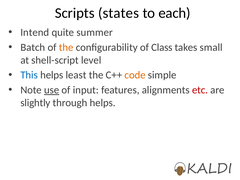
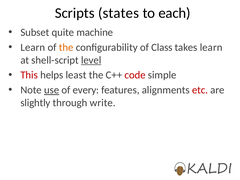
Intend: Intend -> Subset
summer: summer -> machine
Batch at (33, 47): Batch -> Learn
takes small: small -> learn
level underline: none -> present
This colour: blue -> red
code colour: orange -> red
input: input -> every
through helps: helps -> write
